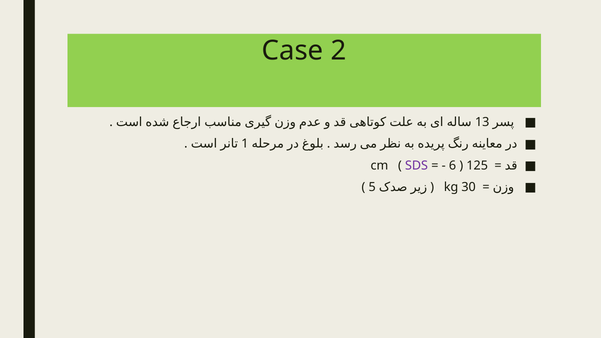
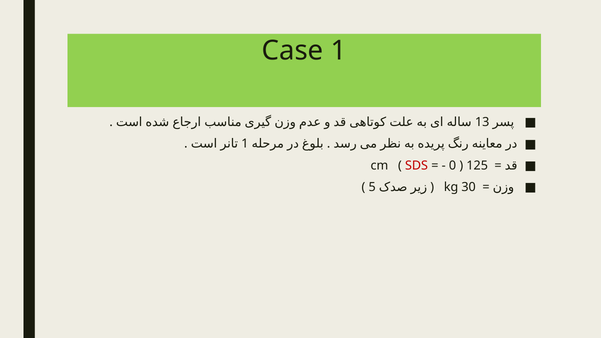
Case 2: 2 -> 1
SDS colour: purple -> red
6: 6 -> 0
